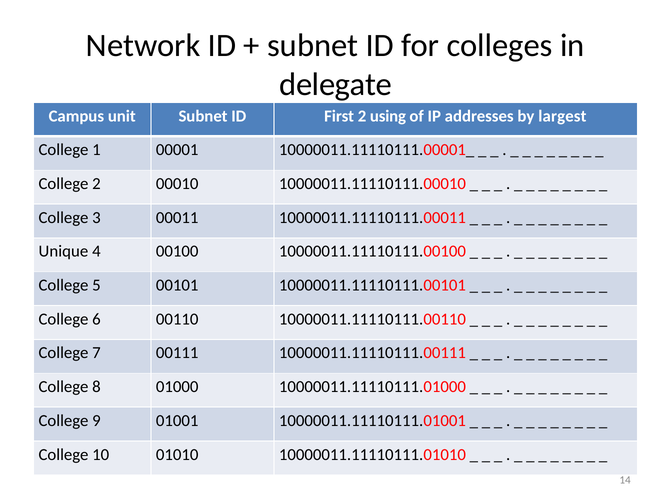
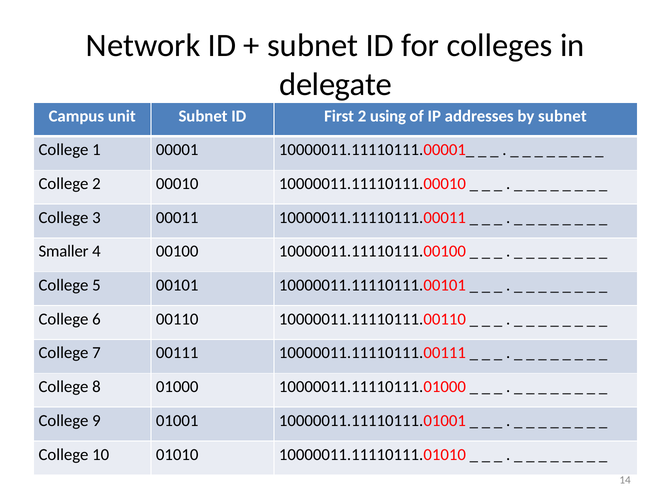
by largest: largest -> subnet
Unique: Unique -> Smaller
